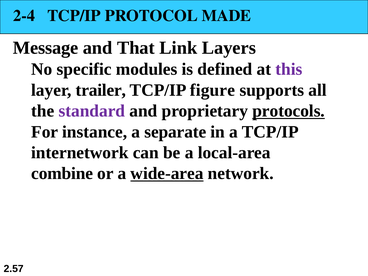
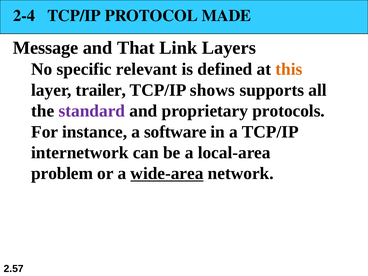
modules: modules -> relevant
this colour: purple -> orange
figure: figure -> shows
protocols underline: present -> none
separate: separate -> software
combine: combine -> problem
